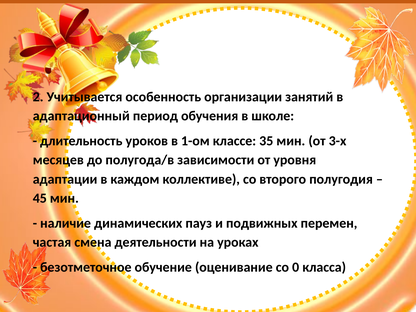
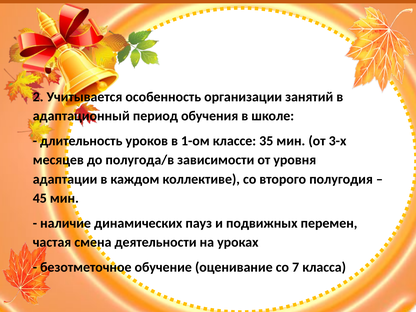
0: 0 -> 7
